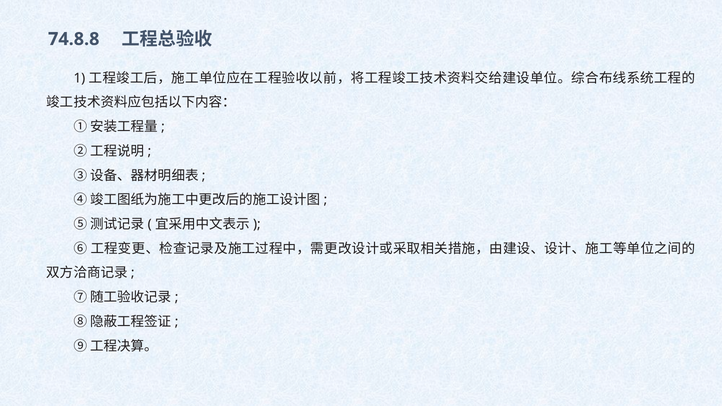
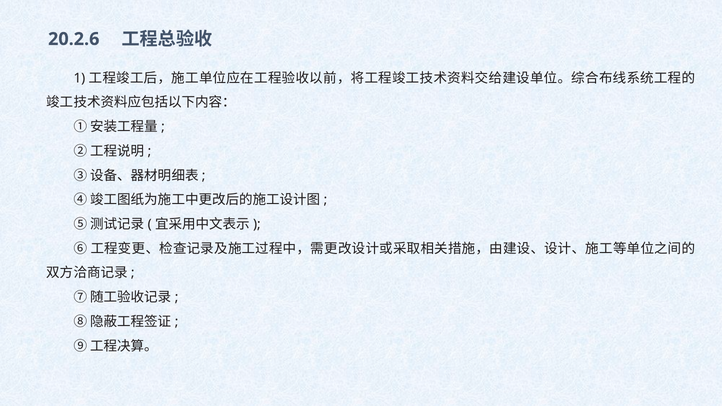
74.8.8: 74.8.8 -> 20.2.6
